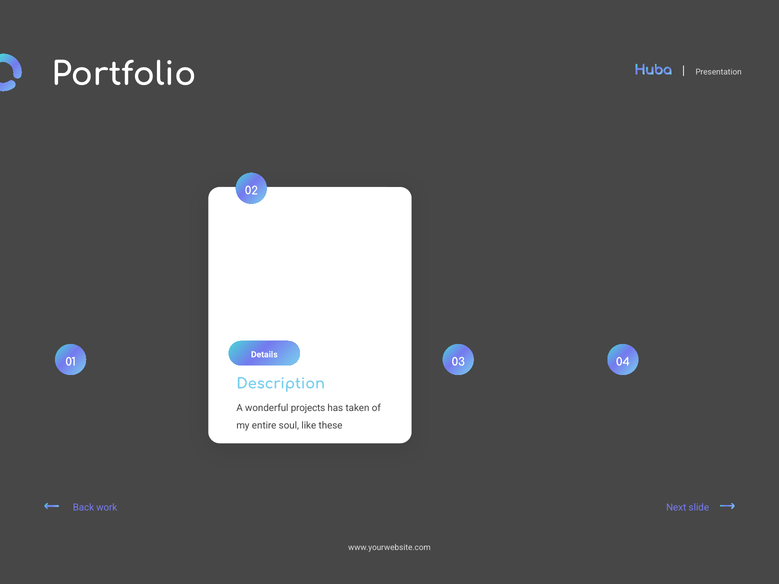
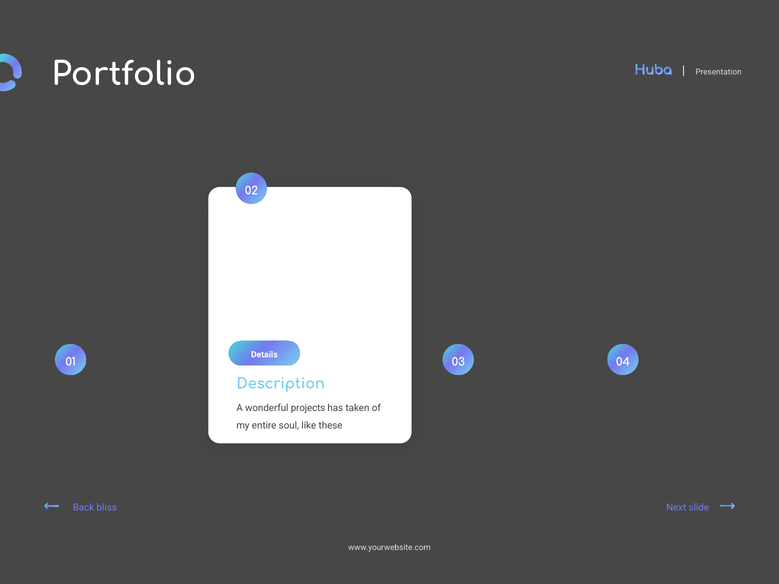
work: work -> bliss
